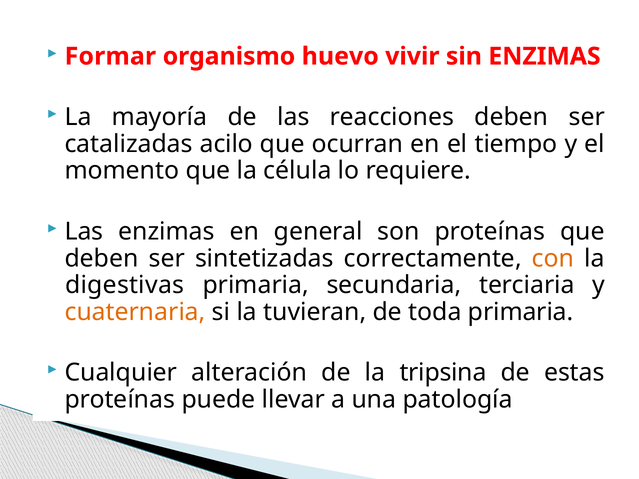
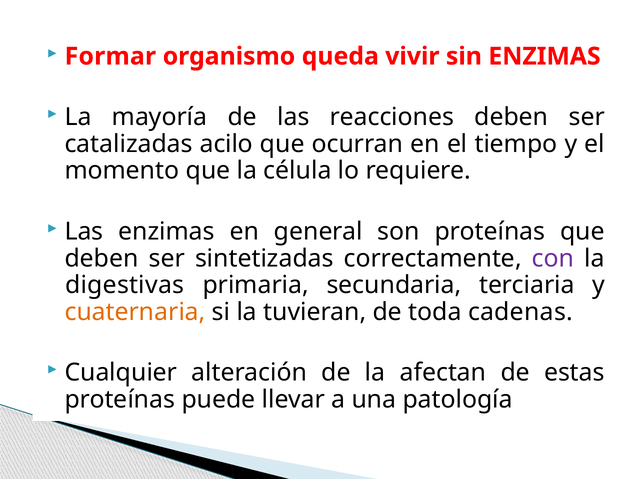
huevo: huevo -> queda
con colour: orange -> purple
toda primaria: primaria -> cadenas
tripsina: tripsina -> afectan
